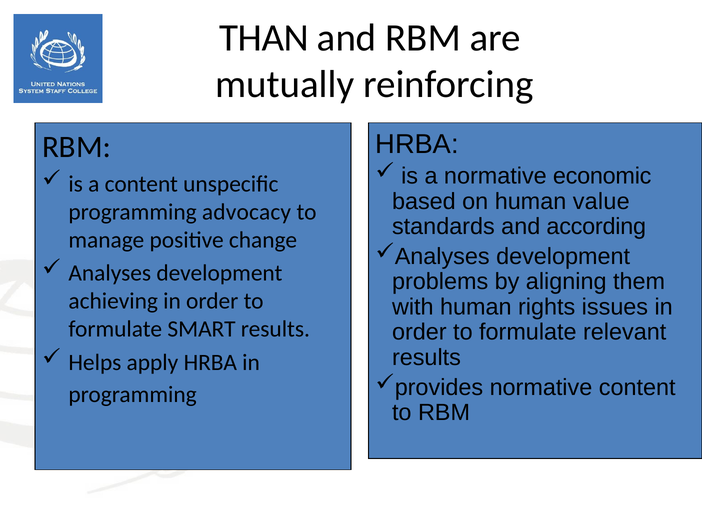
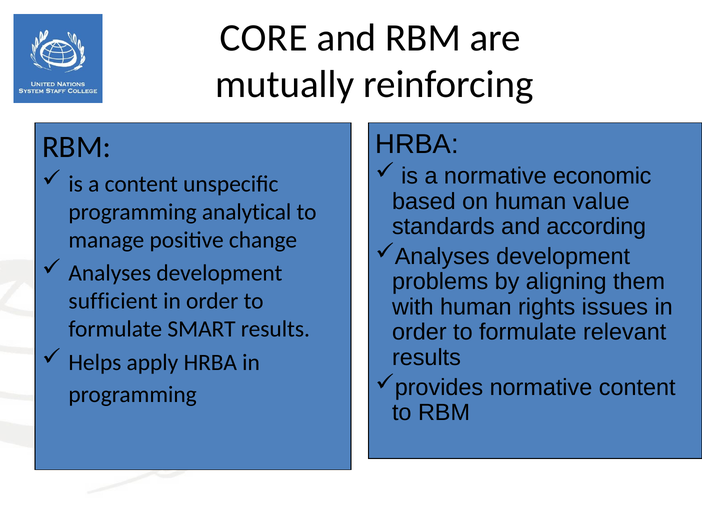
THAN: THAN -> CORE
advocacy: advocacy -> analytical
achieving: achieving -> sufficient
